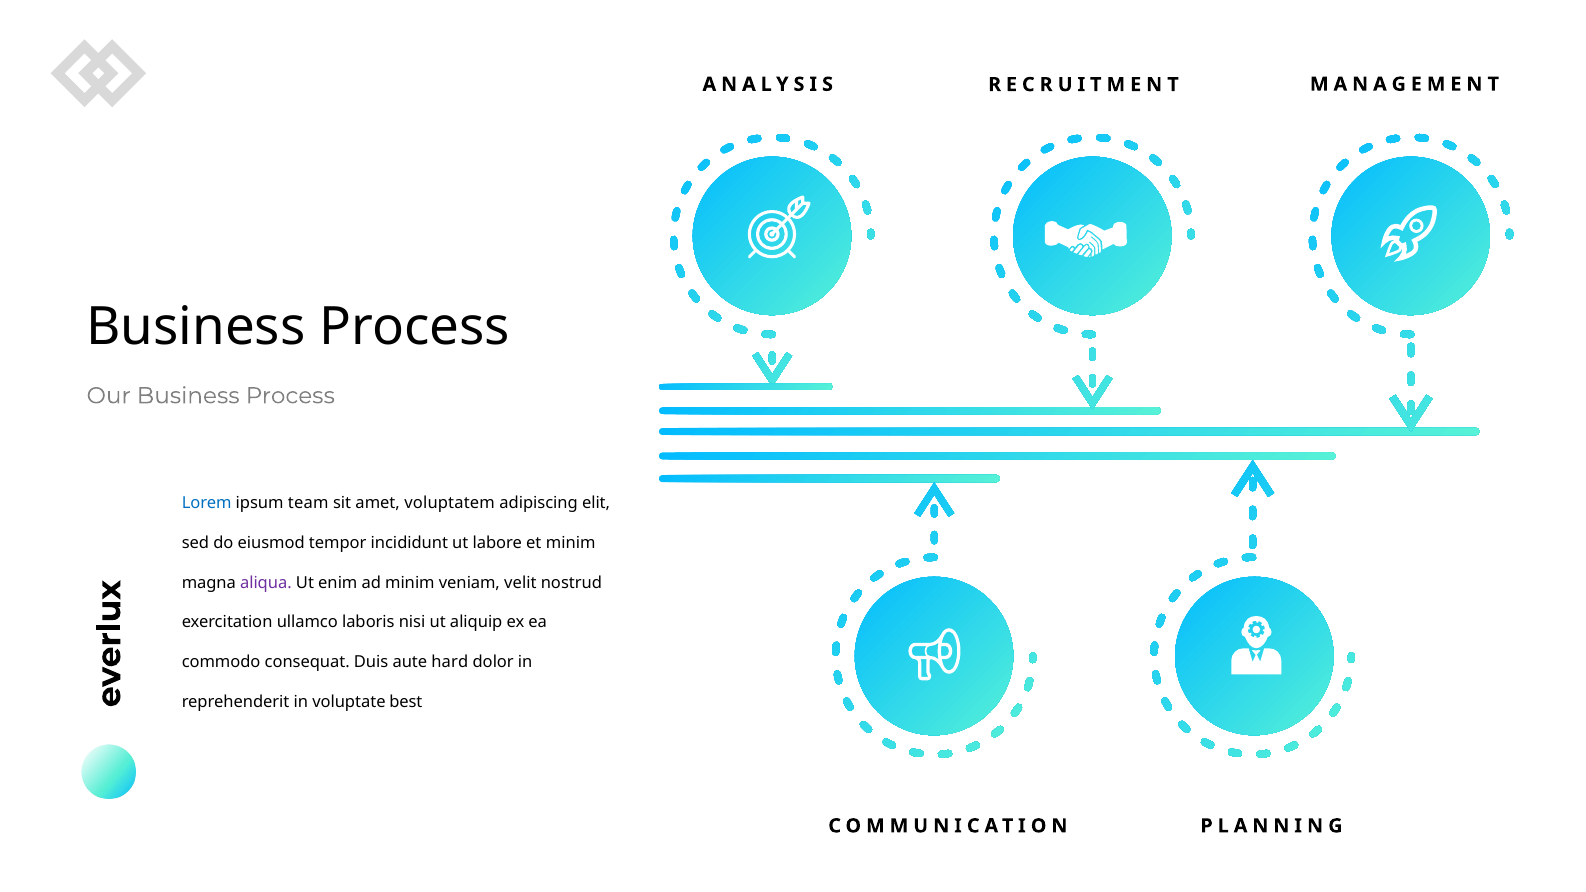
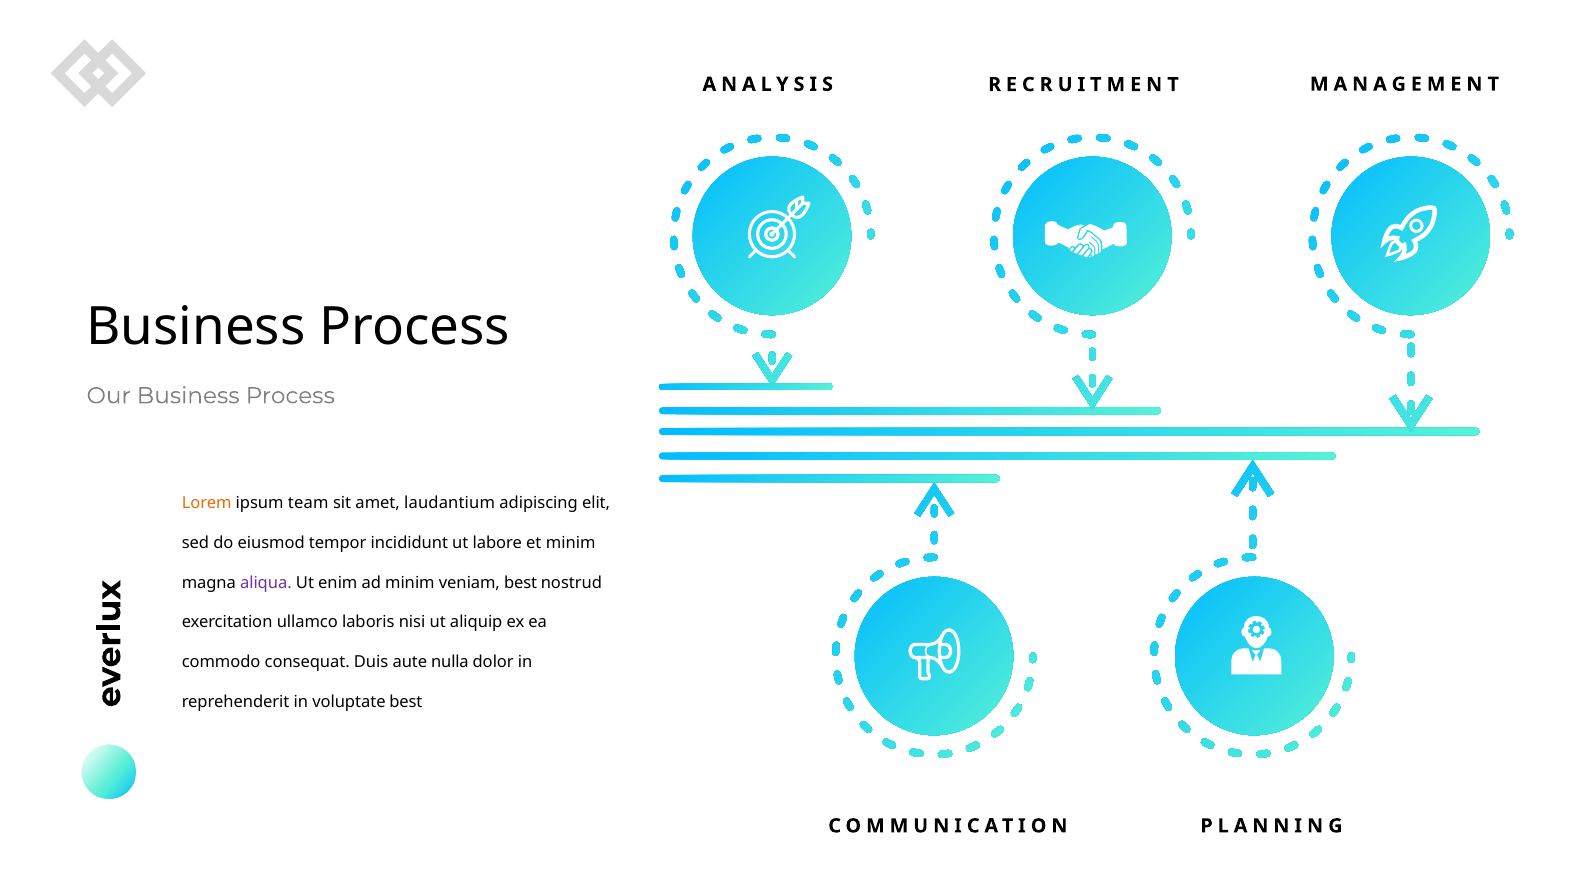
Lorem colour: blue -> orange
voluptatem: voluptatem -> laudantium
veniam velit: velit -> best
hard: hard -> nulla
